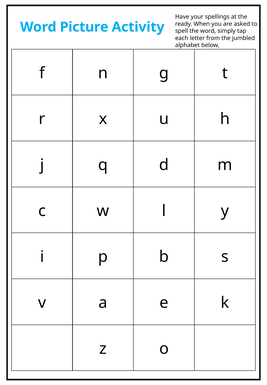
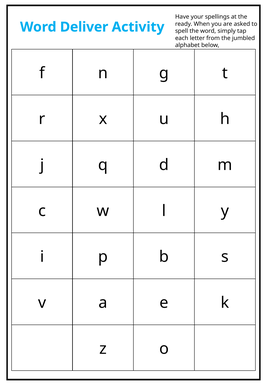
Picture: Picture -> Deliver
